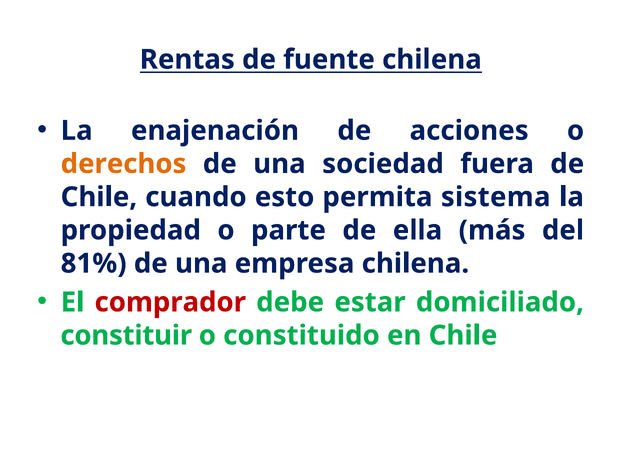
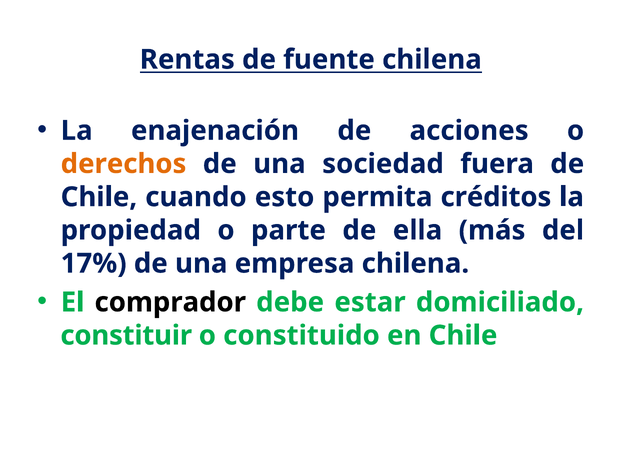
sistema: sistema -> créditos
81%: 81% -> 17%
comprador colour: red -> black
